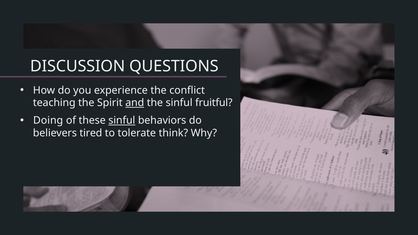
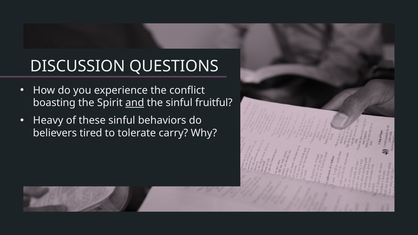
teaching: teaching -> boasting
Doing: Doing -> Heavy
sinful at (122, 121) underline: present -> none
think: think -> carry
